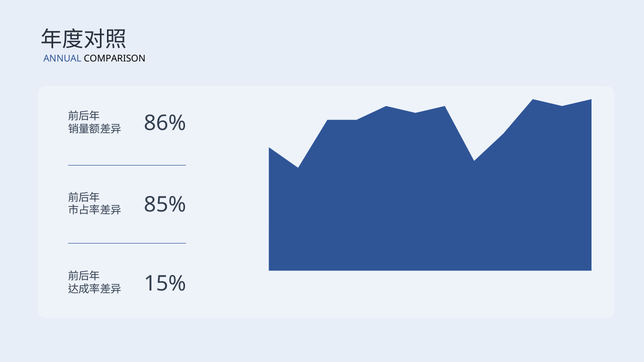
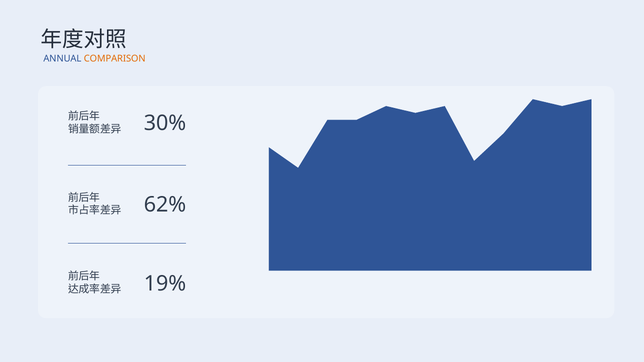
COMPARISON colour: black -> orange
86%: 86% -> 30%
85%: 85% -> 62%
15%: 15% -> 19%
